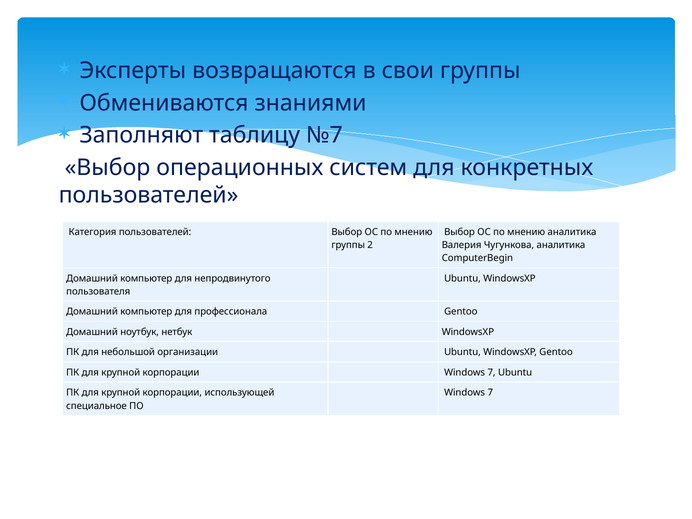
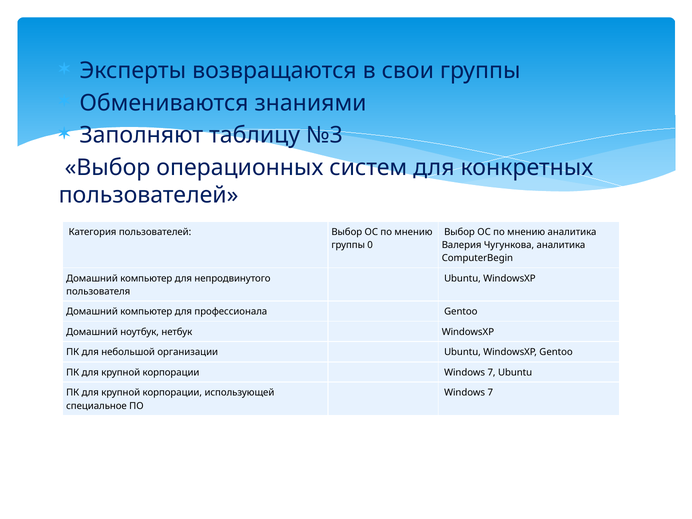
№7: №7 -> №3
2: 2 -> 0
